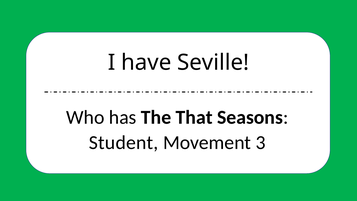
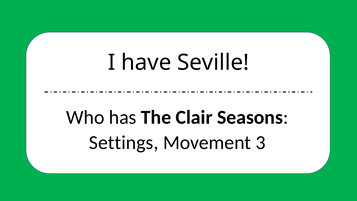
That: That -> Clair
Student: Student -> Settings
